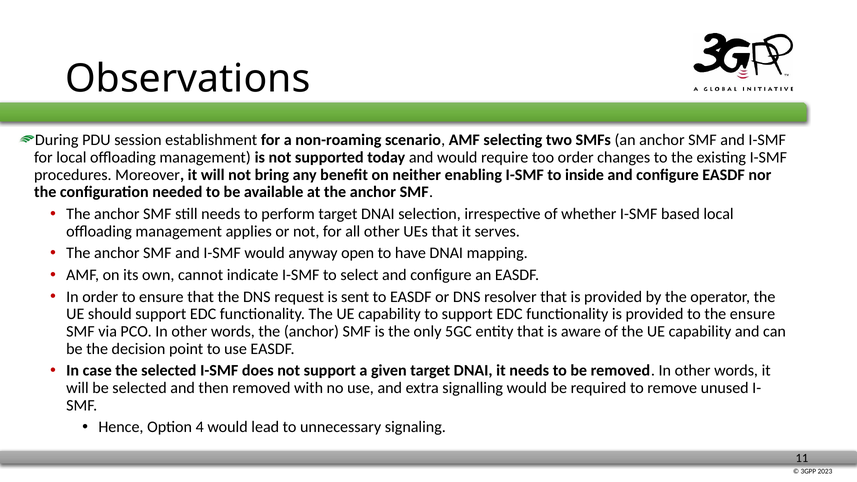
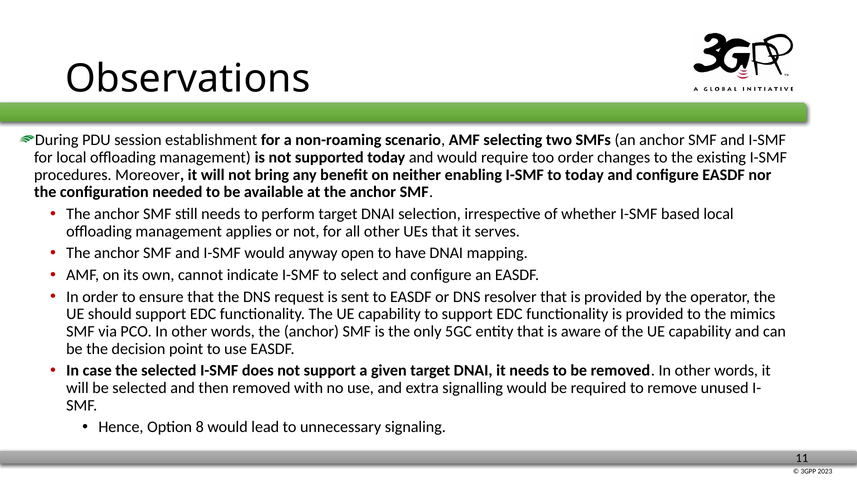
to inside: inside -> today
the ensure: ensure -> mimics
4: 4 -> 8
